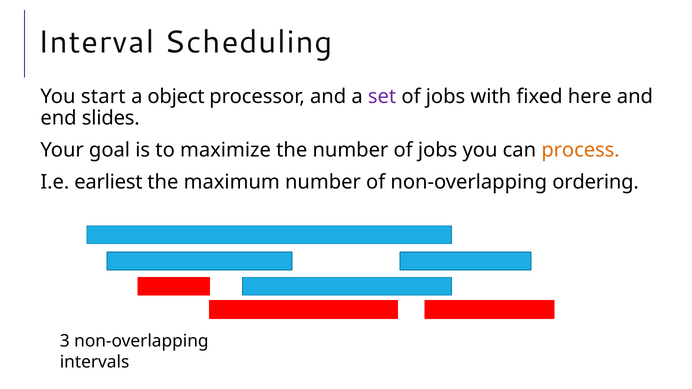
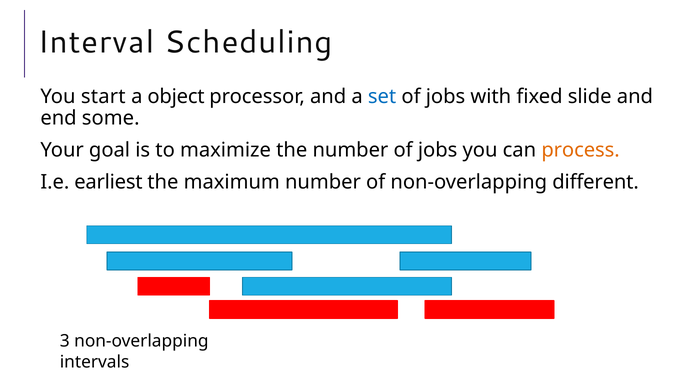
set colour: purple -> blue
here: here -> slide
slides: slides -> some
ordering: ordering -> different
